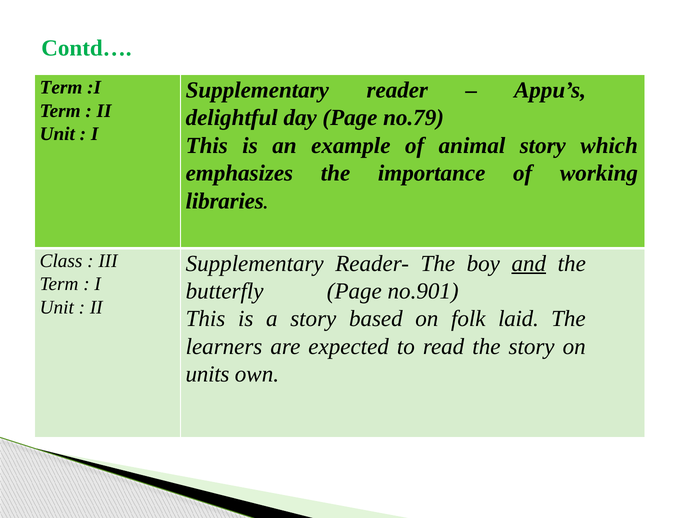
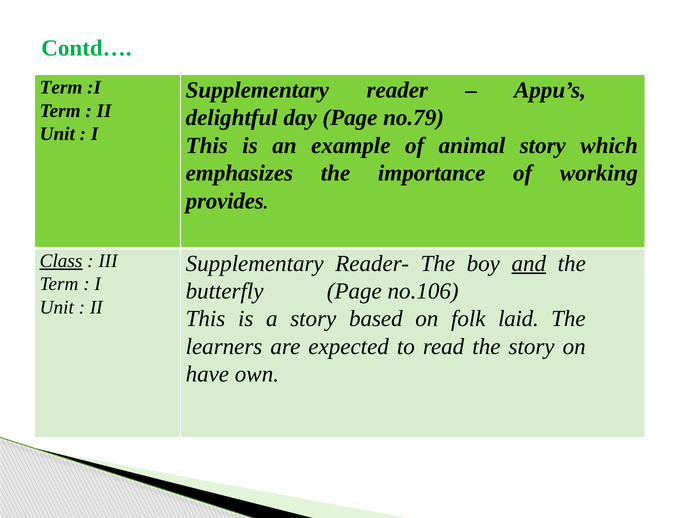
libraries: libraries -> provides
Class underline: none -> present
no.901: no.901 -> no.106
units: units -> have
